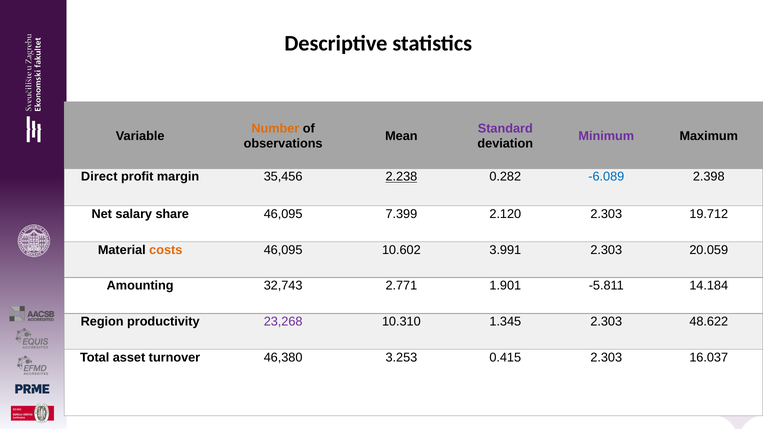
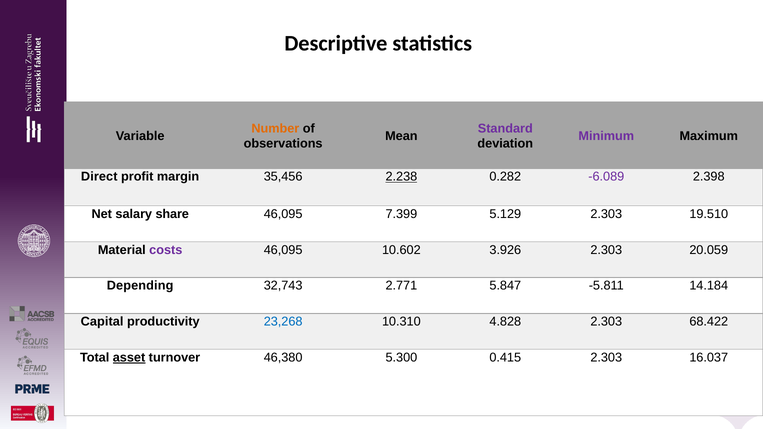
-6.089 colour: blue -> purple
2.120: 2.120 -> 5.129
19.712: 19.712 -> 19.510
costs colour: orange -> purple
3.991: 3.991 -> 3.926
Amounting: Amounting -> Depending
1.901: 1.901 -> 5.847
Region: Region -> Capital
23,268 colour: purple -> blue
1.345: 1.345 -> 4.828
48.622: 48.622 -> 68.422
asset underline: none -> present
3.253: 3.253 -> 5.300
